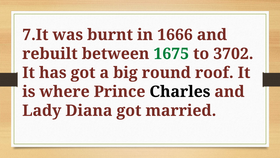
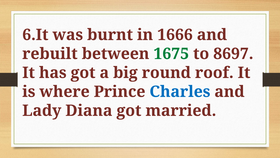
7.It: 7.It -> 6.It
3702: 3702 -> 8697
Charles colour: black -> blue
